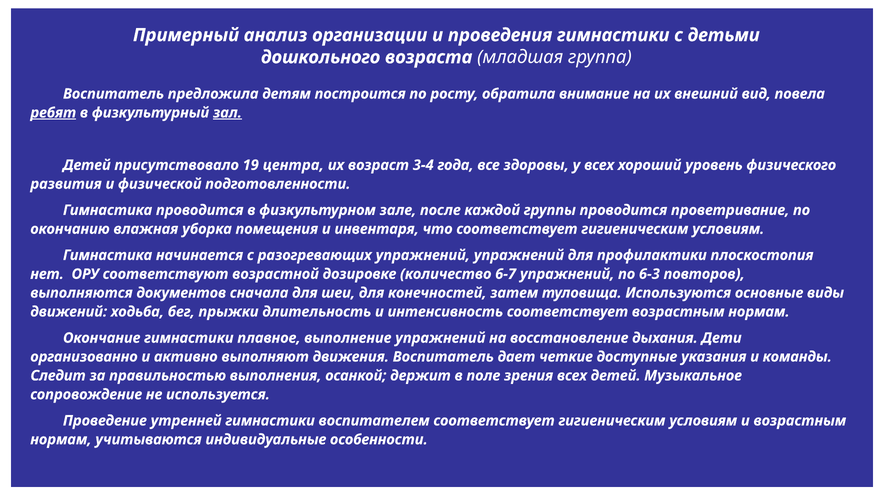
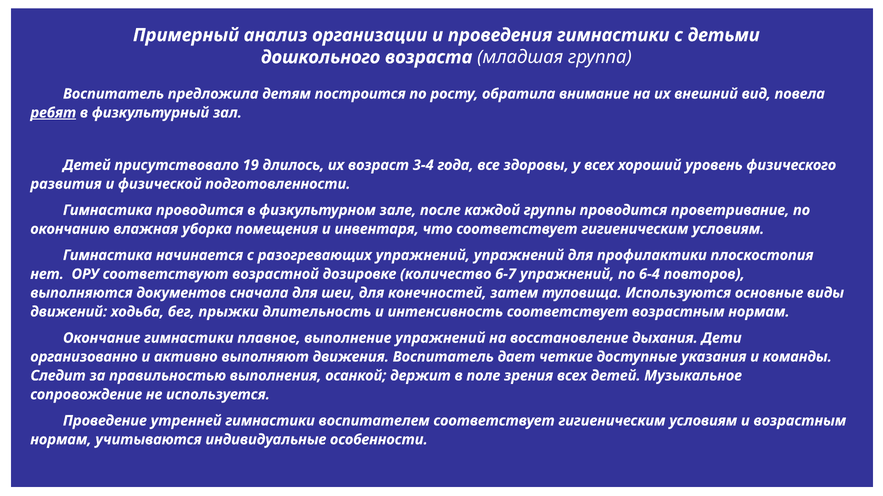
зал underline: present -> none
центра: центра -> длилось
6-3: 6-3 -> 6-4
